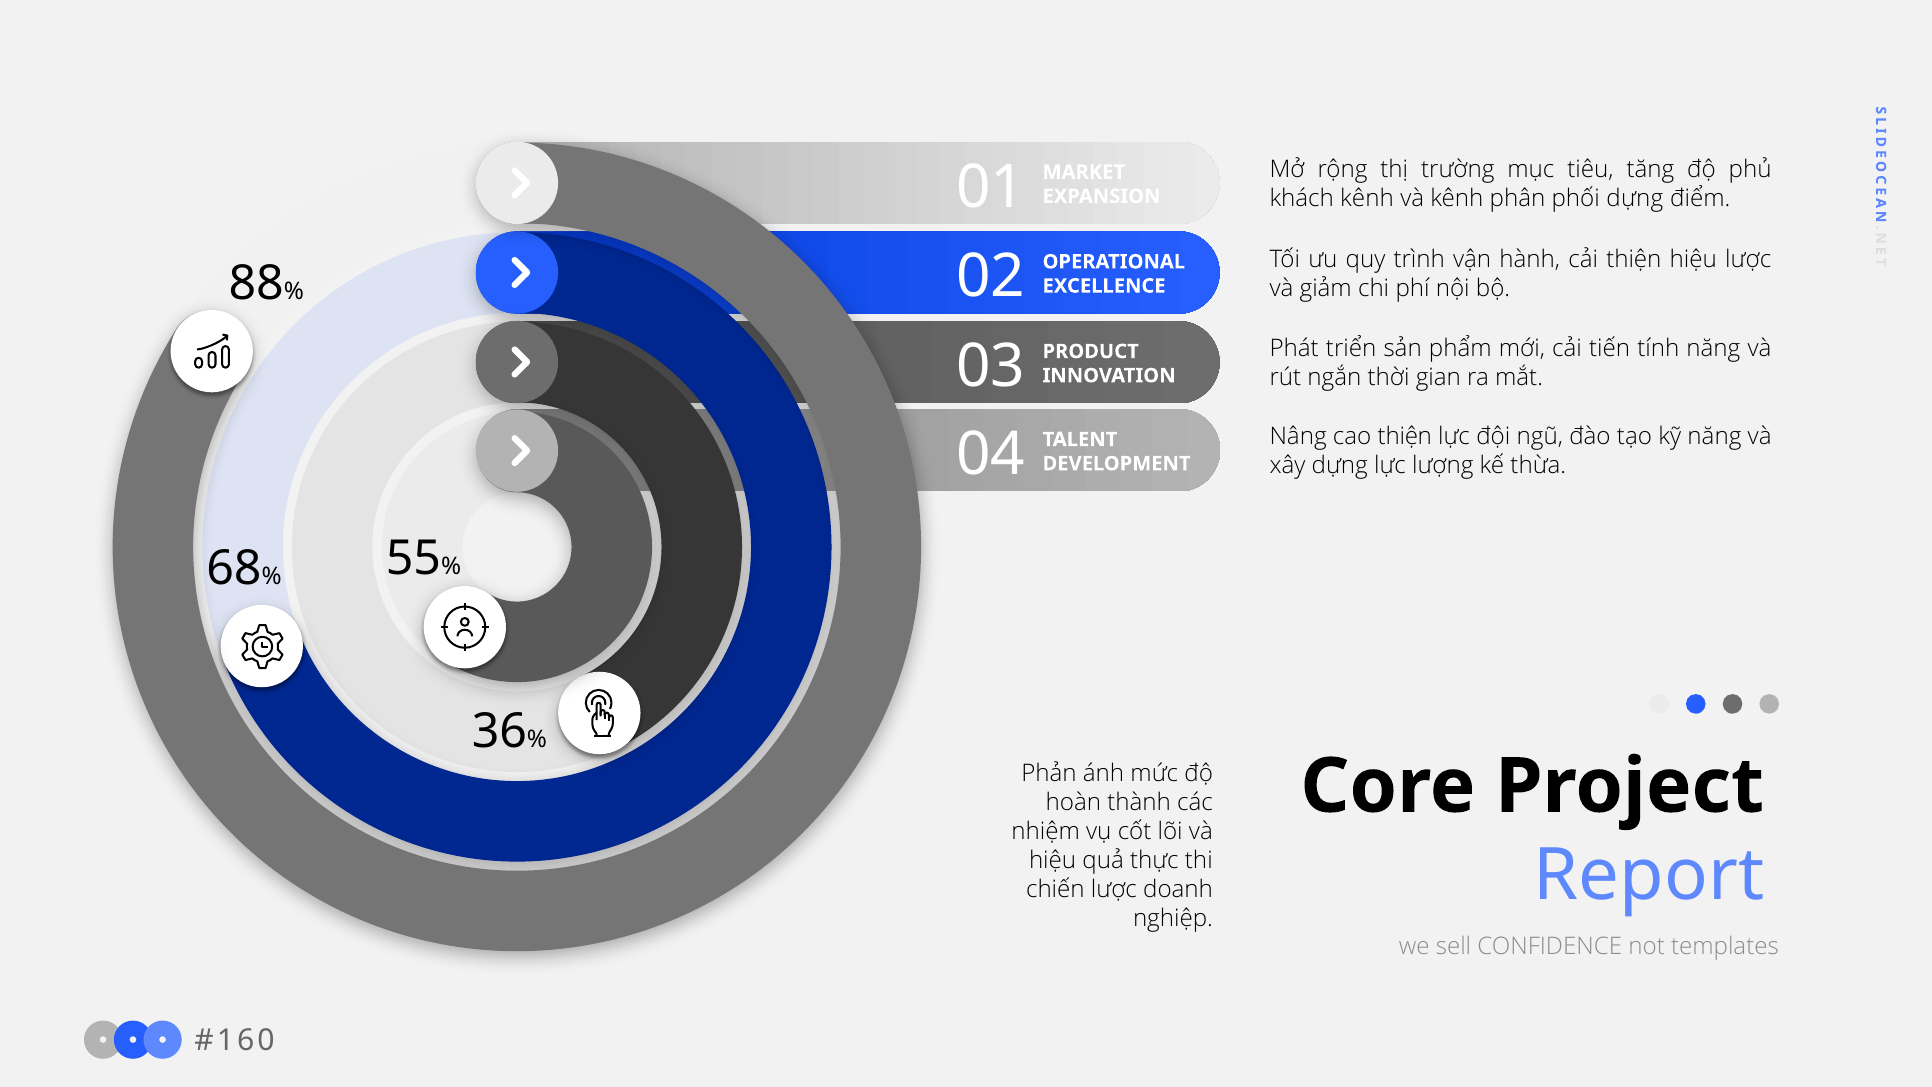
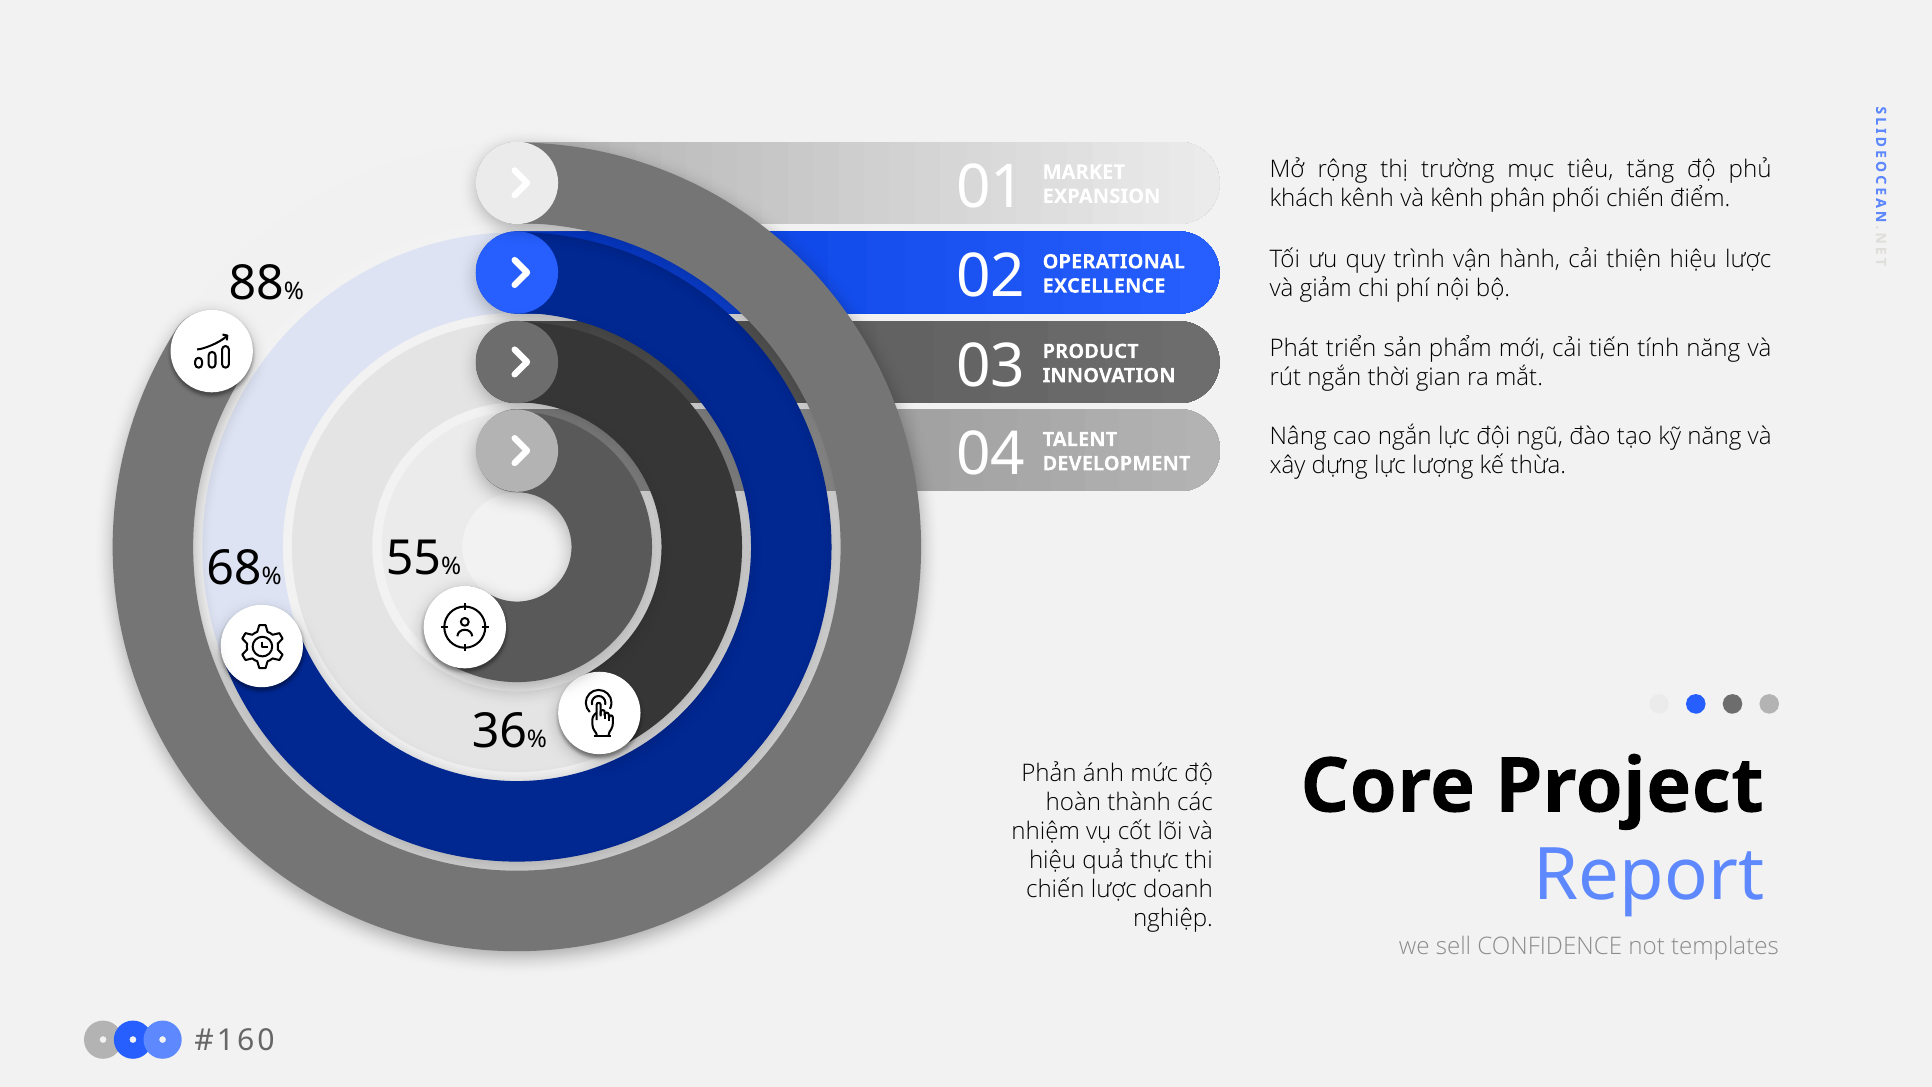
phối dựng: dựng -> chiến
cao thiện: thiện -> ngắn
